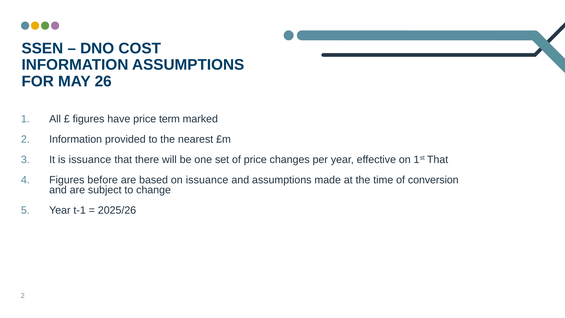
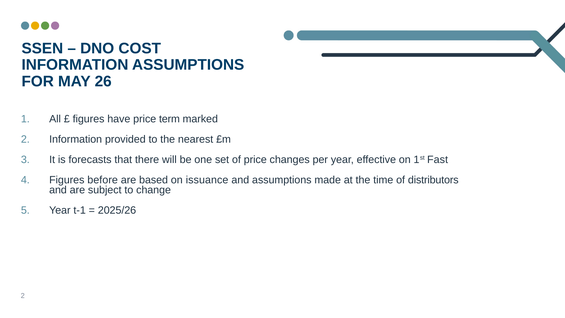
is issuance: issuance -> forecasts
1st That: That -> Fast
conversion: conversion -> distributors
